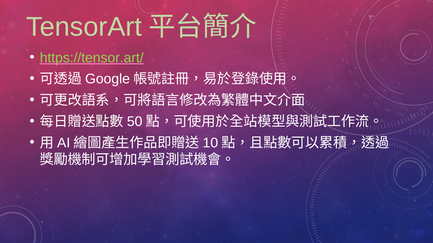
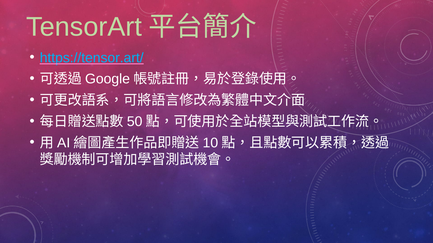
https://tensor.art/ colour: light green -> light blue
